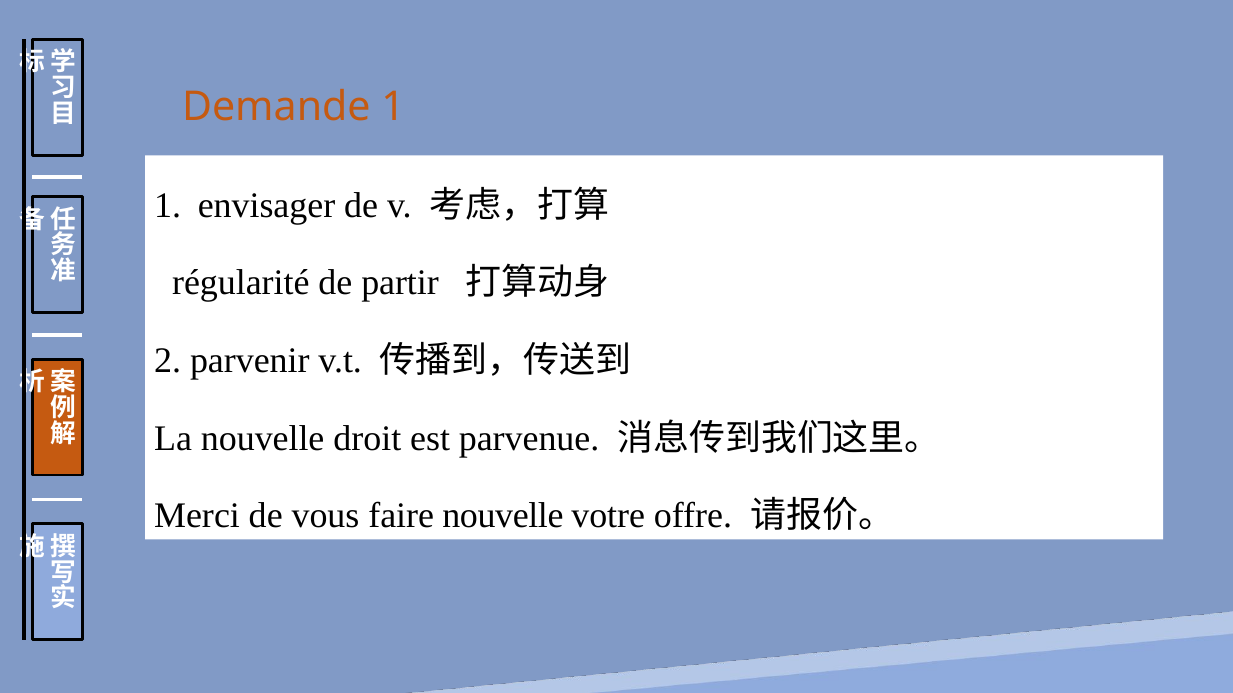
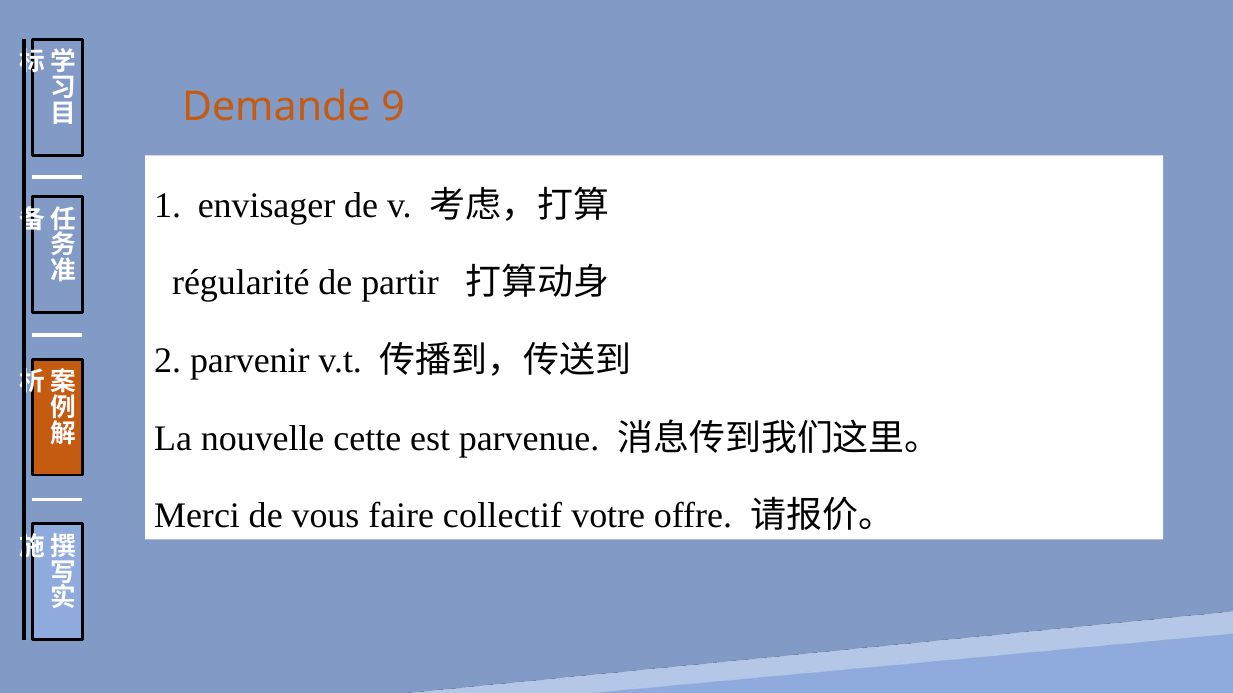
Demande 1: 1 -> 9
droit: droit -> cette
faire nouvelle: nouvelle -> collectif
